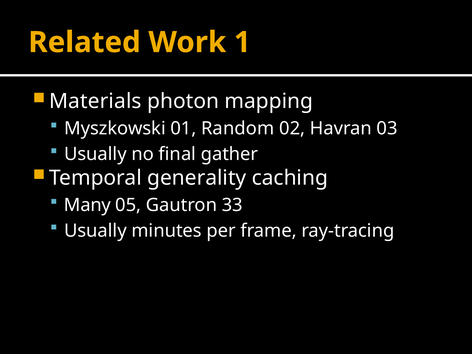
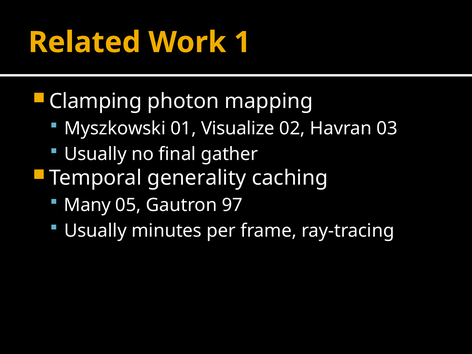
Materials: Materials -> Clamping
Random: Random -> Visualize
33: 33 -> 97
